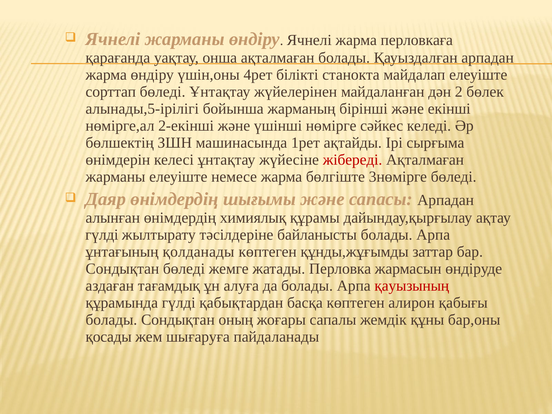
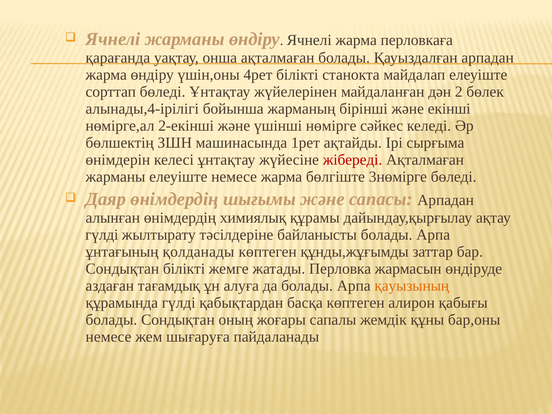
алынады,5-ірілігі: алынады,5-ірілігі -> алынады,4-ірілігі
Сондықтан бөледі: бөледі -> білікті
қауызының colour: red -> orange
қосады at (109, 337): қосады -> немесе
